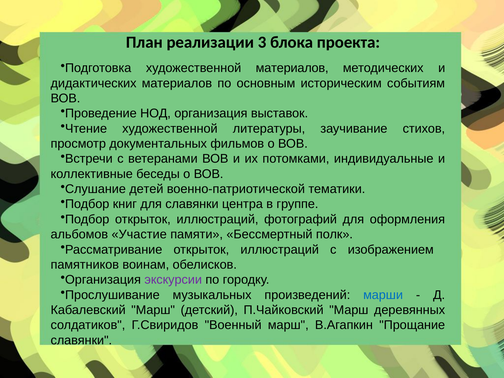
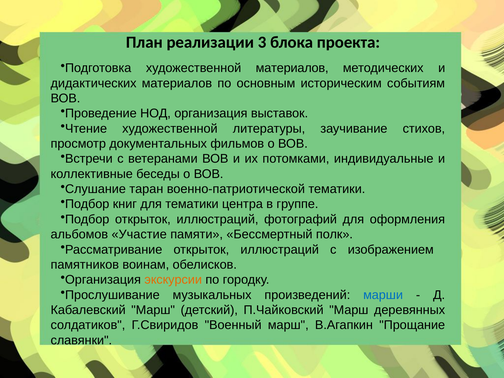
детей: детей -> таран
для славянки: славянки -> тематики
экскурсии colour: purple -> orange
